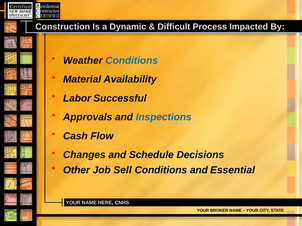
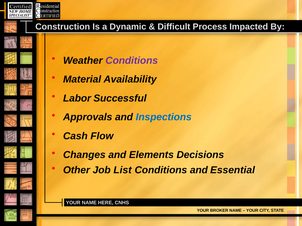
Conditions at (132, 61) colour: blue -> purple
Schedule: Schedule -> Elements
Sell: Sell -> List
